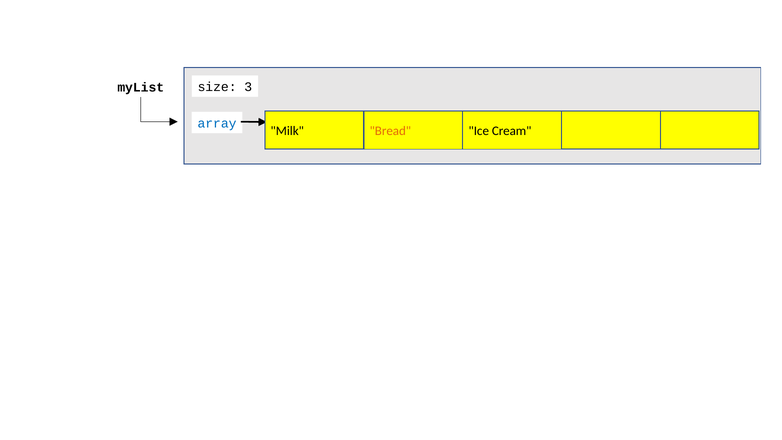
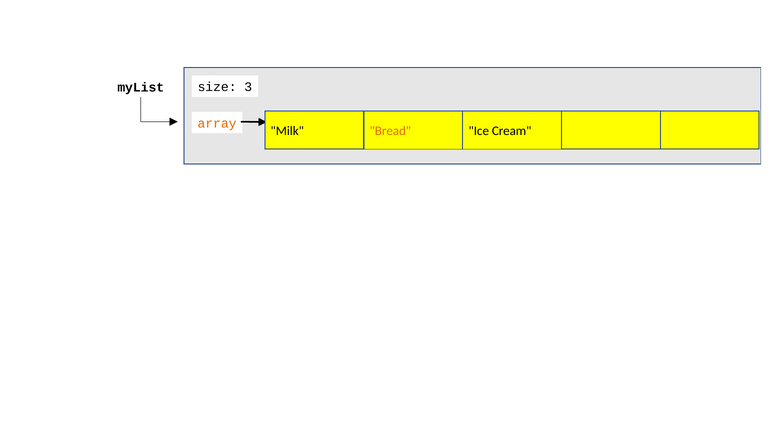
array colour: blue -> orange
